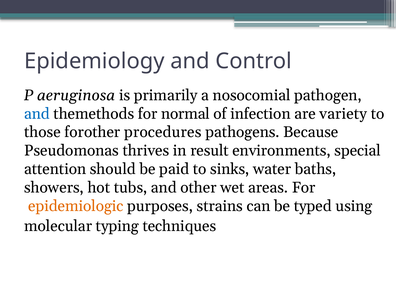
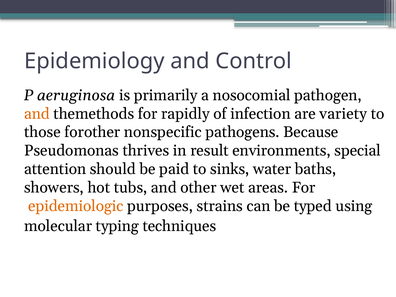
and at (37, 114) colour: blue -> orange
normal: normal -> rapidly
procedures: procedures -> nonspecific
